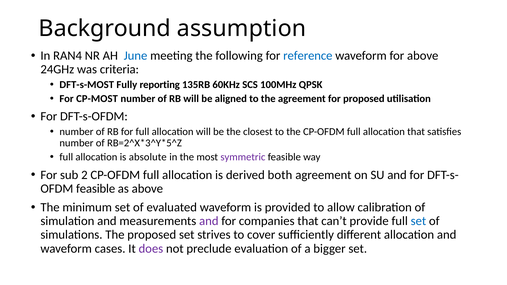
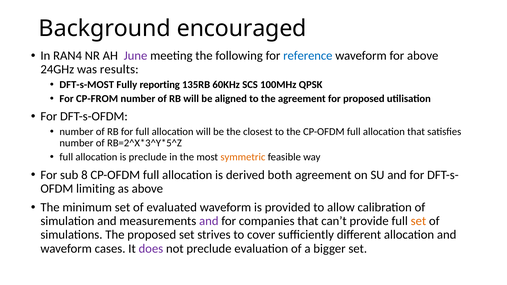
assumption: assumption -> encouraged
June colour: blue -> purple
criteria: criteria -> results
CP-MOST: CP-MOST -> CP-FROM
is absolute: absolute -> preclude
symmetric colour: purple -> orange
2: 2 -> 8
feasible at (96, 189): feasible -> limiting
set at (418, 221) colour: blue -> orange
